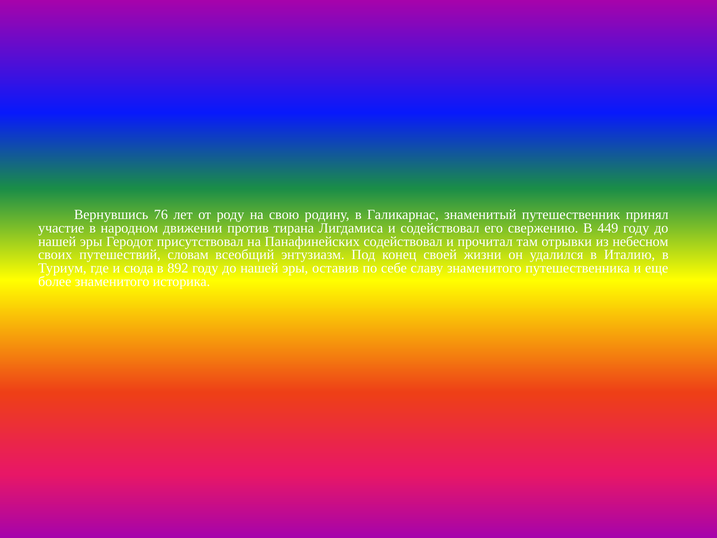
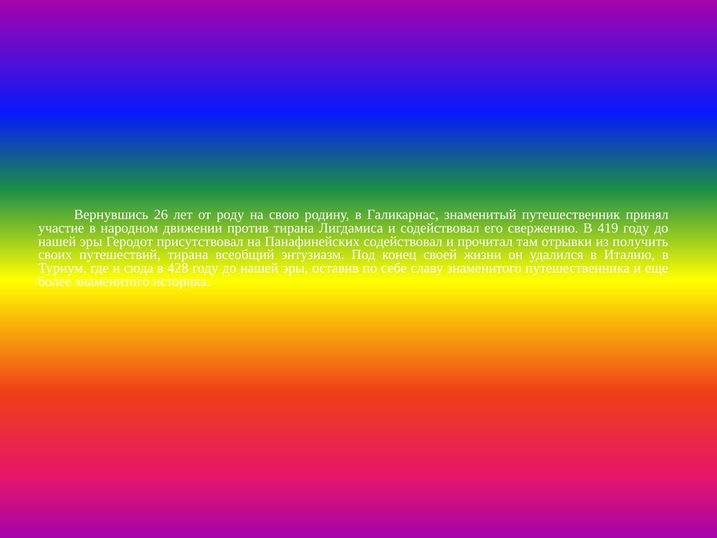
76: 76 -> 26
449: 449 -> 419
небесном: небесном -> получить
путешествий словам: словам -> тирана
892: 892 -> 428
